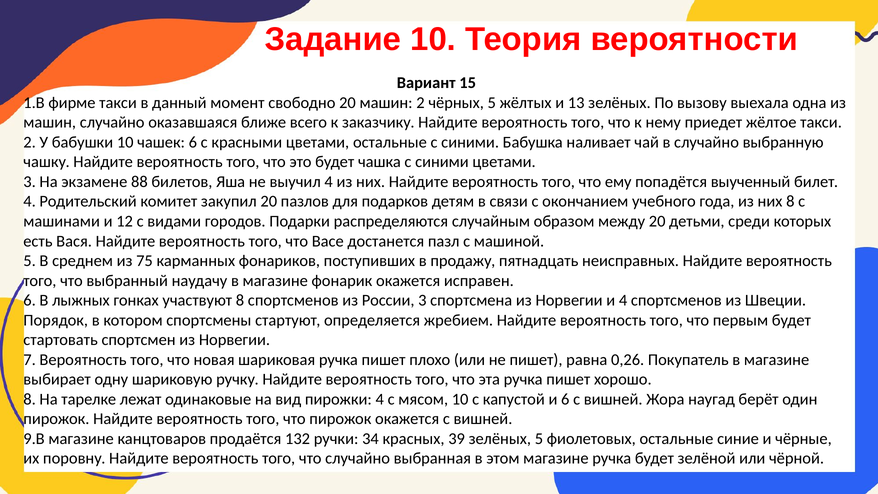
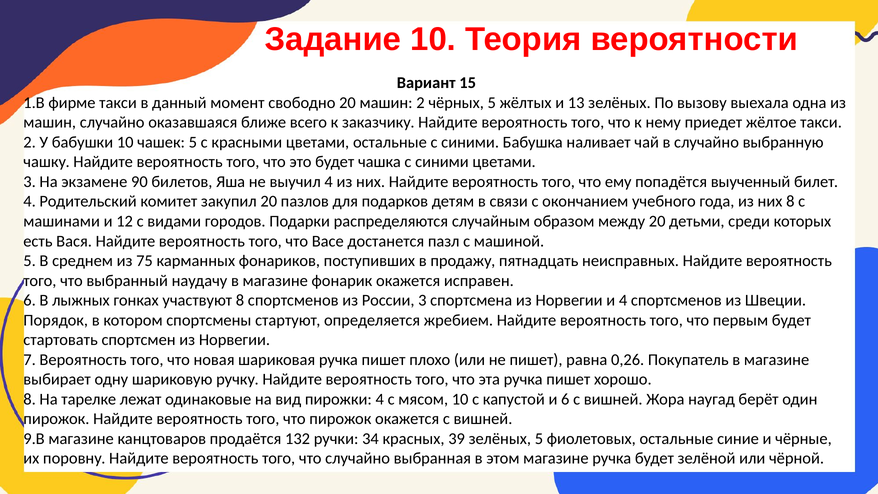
чашек 6: 6 -> 5
88: 88 -> 90
